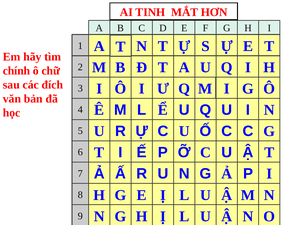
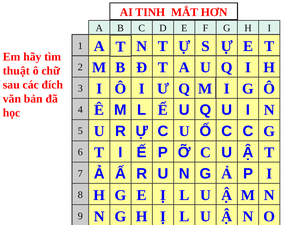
chính: chính -> thuật
